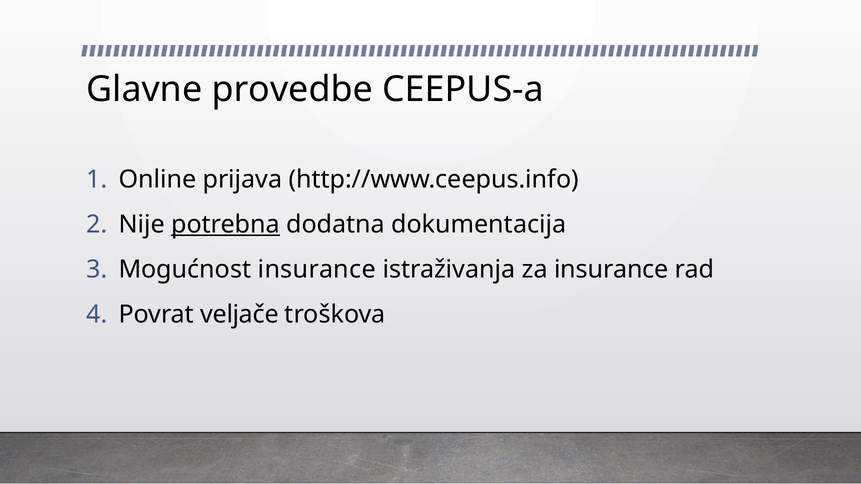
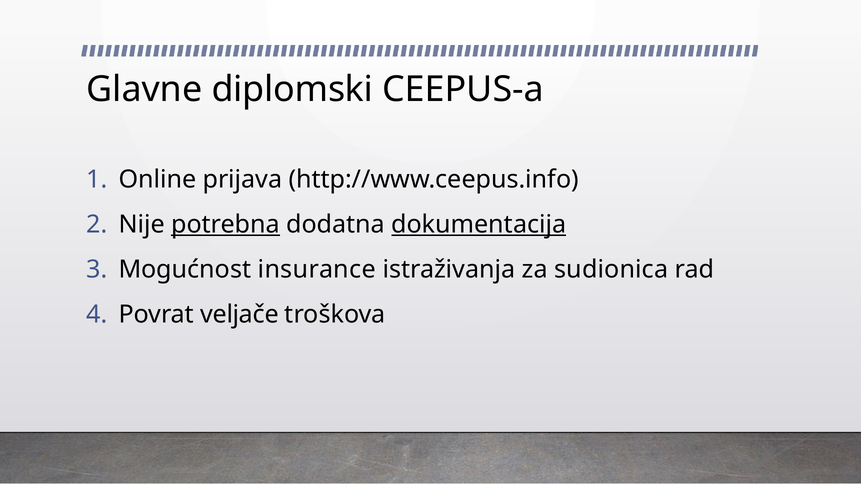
provedbe: provedbe -> diplomski
dokumentacija underline: none -> present
za insurance: insurance -> sudionica
